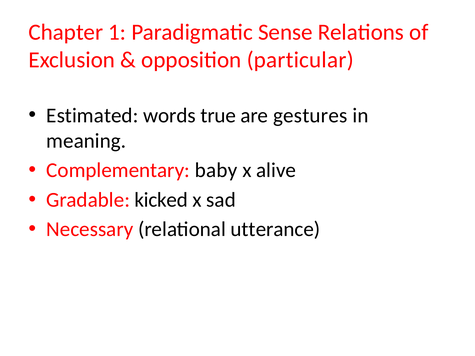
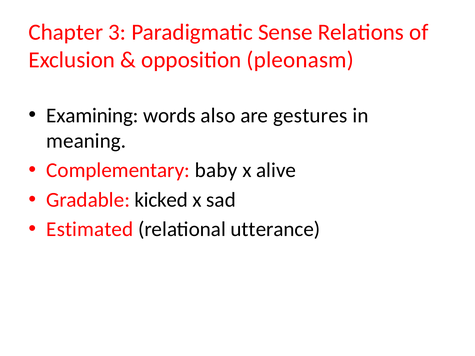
1: 1 -> 3
particular: particular -> pleonasm
Estimated: Estimated -> Examining
true: true -> also
Necessary: Necessary -> Estimated
